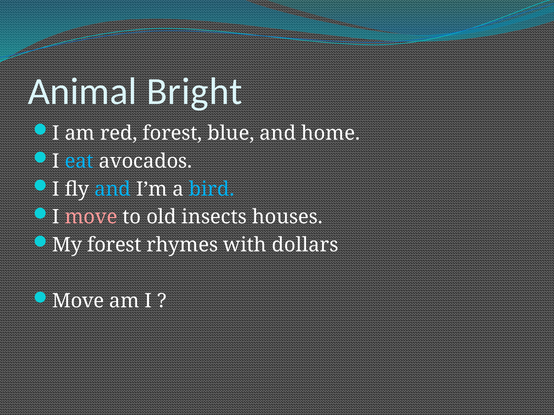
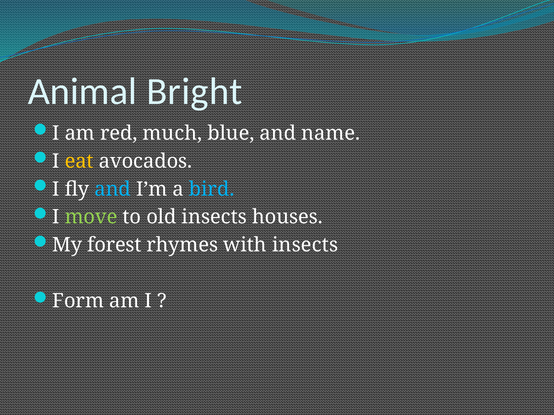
red forest: forest -> much
home: home -> name
eat colour: light blue -> yellow
move at (91, 217) colour: pink -> light green
with dollars: dollars -> insects
Move at (78, 301): Move -> Form
